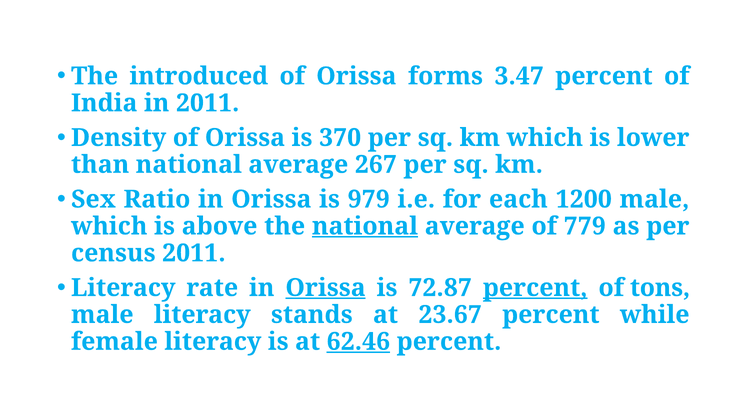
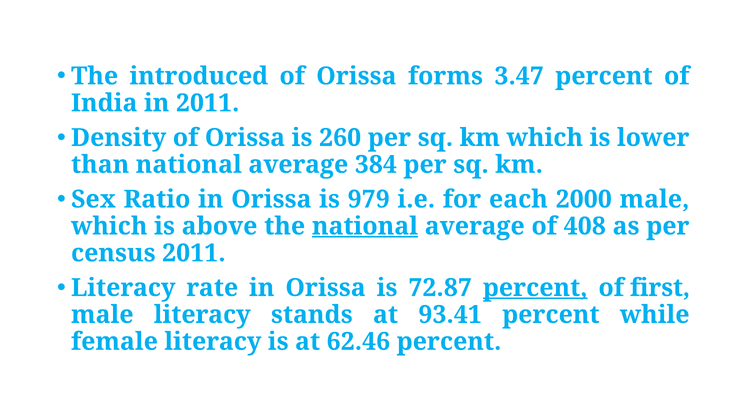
370: 370 -> 260
267: 267 -> 384
1200: 1200 -> 2000
779: 779 -> 408
Orissa at (326, 288) underline: present -> none
tons: tons -> first
23.67: 23.67 -> 93.41
62.46 underline: present -> none
